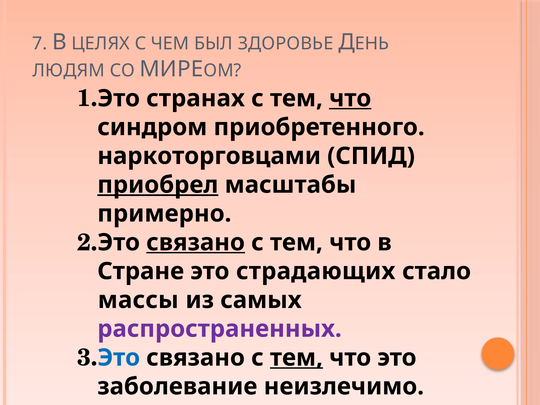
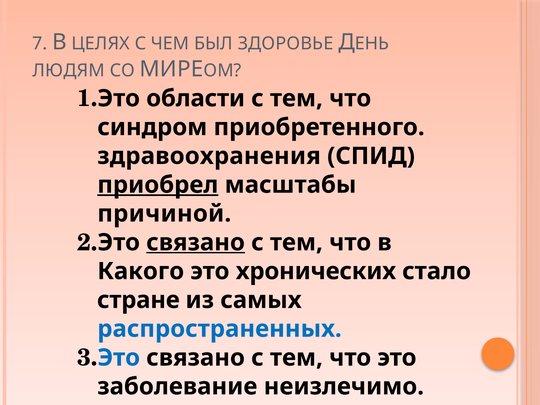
странах: странах -> области
что at (350, 98) underline: present -> none
наркоторговцами: наркоторговцами -> здравоохранения
примерно: примерно -> причиной
Стране: Стране -> Какого
страдающих: страдающих -> хронических
массы: массы -> стране
распространенных colour: purple -> blue
тем at (296, 358) underline: present -> none
